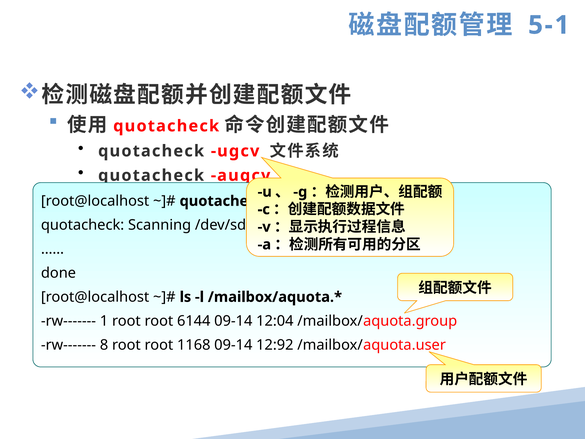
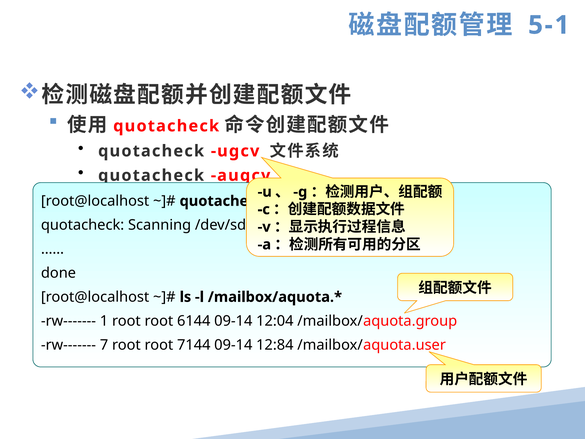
8: 8 -> 7
1168: 1168 -> 7144
12:92: 12:92 -> 12:84
